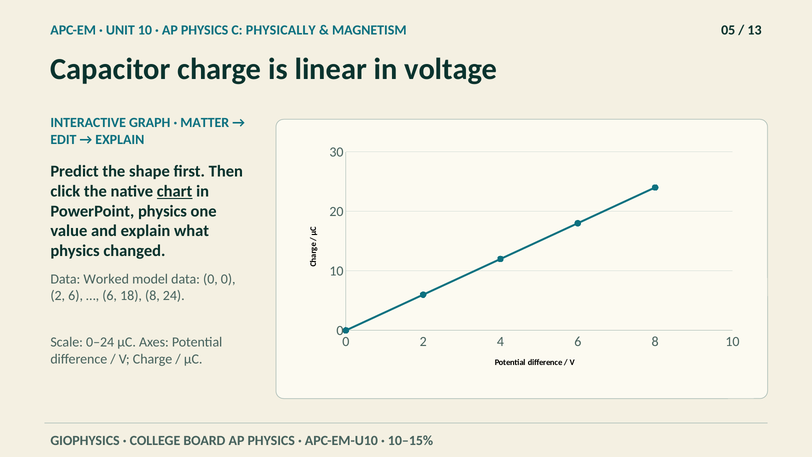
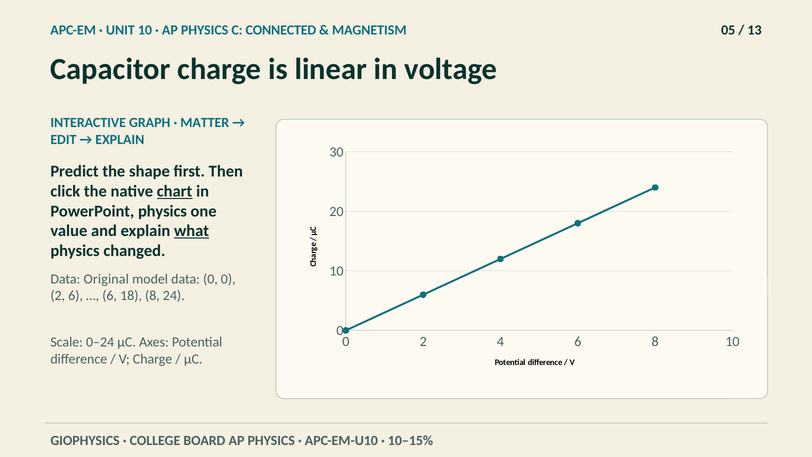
PHYSICALLY: PHYSICALLY -> CONNECTED
what underline: none -> present
Worked: Worked -> Original
